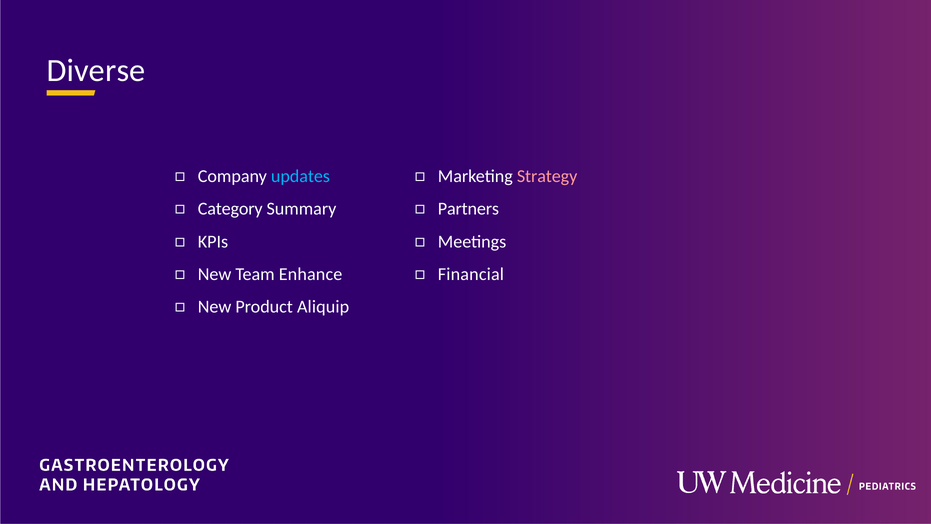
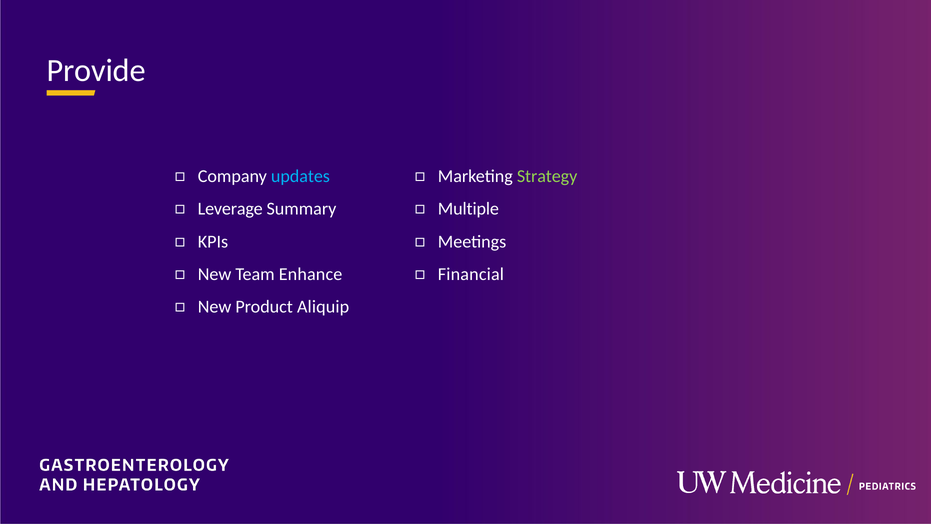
Diverse: Diverse -> Provide
Strategy colour: pink -> light green
Category: Category -> Leverage
Partners: Partners -> Multiple
